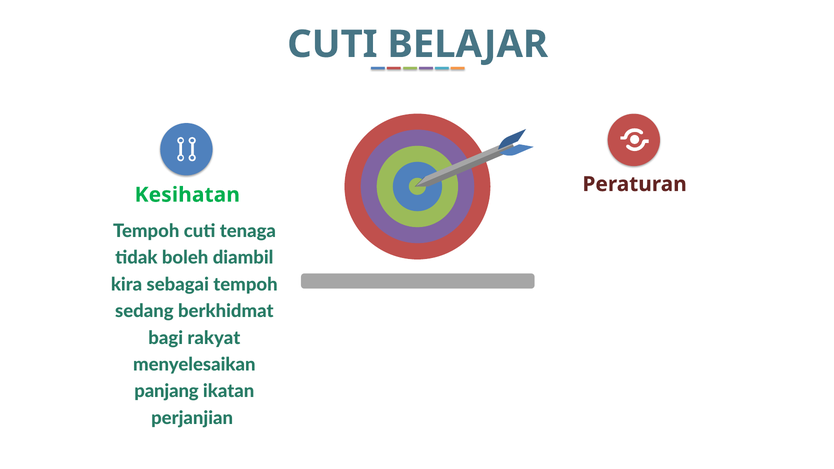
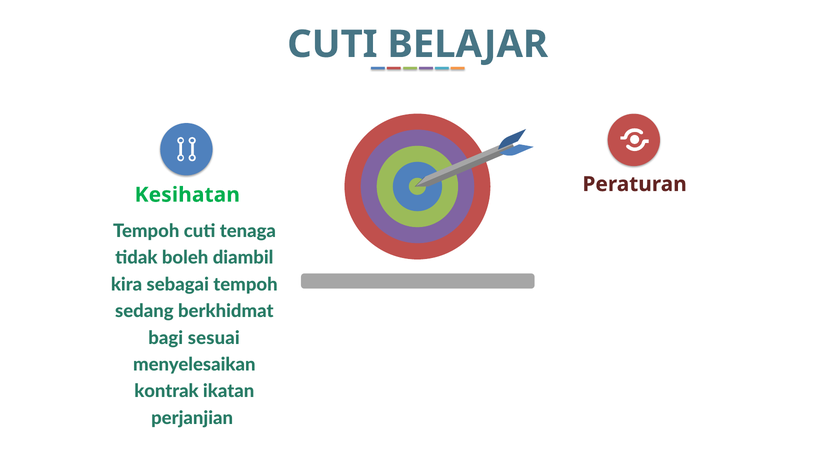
rakyat: rakyat -> sesuai
panjang: panjang -> kontrak
